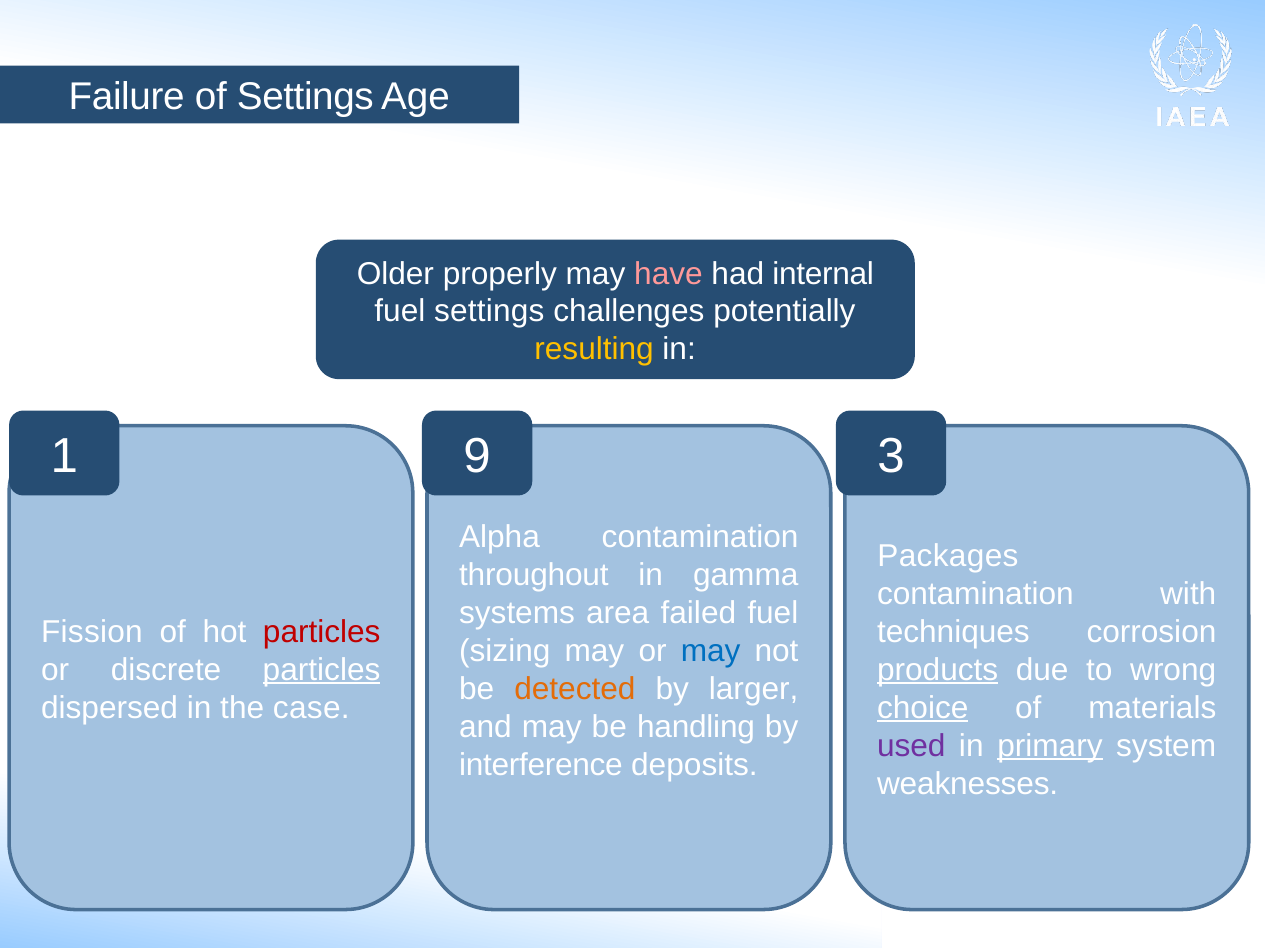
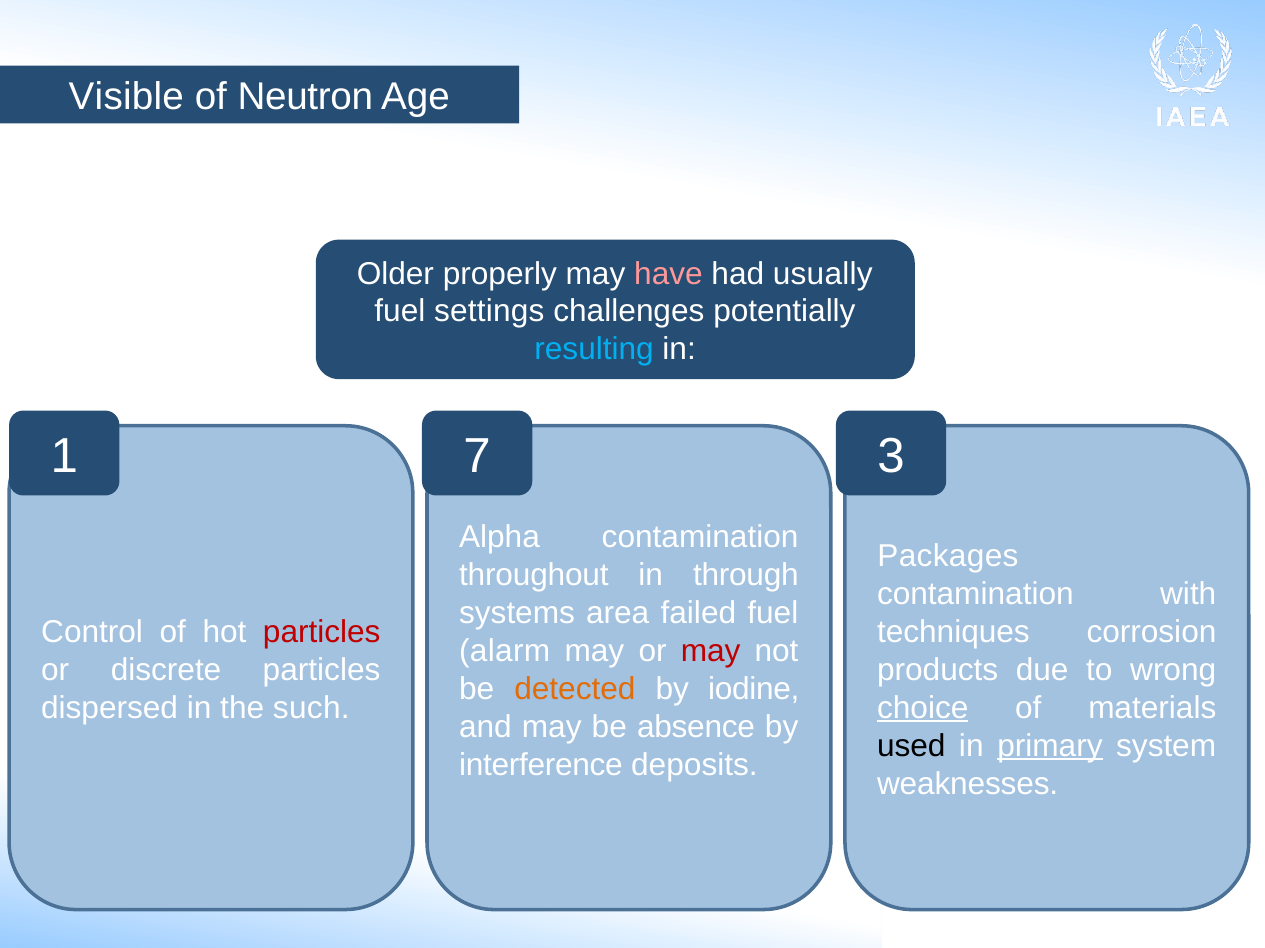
Failure: Failure -> Visible
of Settings: Settings -> Neutron
internal: internal -> usually
resulting colour: yellow -> light blue
9: 9 -> 7
gamma: gamma -> through
Fission: Fission -> Control
sizing: sizing -> alarm
may at (711, 651) colour: blue -> red
particles at (322, 670) underline: present -> none
products underline: present -> none
larger: larger -> iodine
case: case -> such
handling: handling -> absence
used colour: purple -> black
